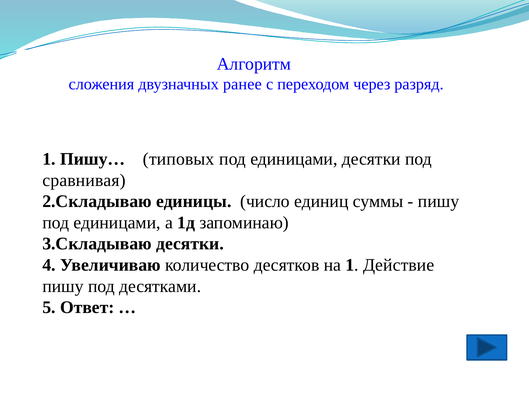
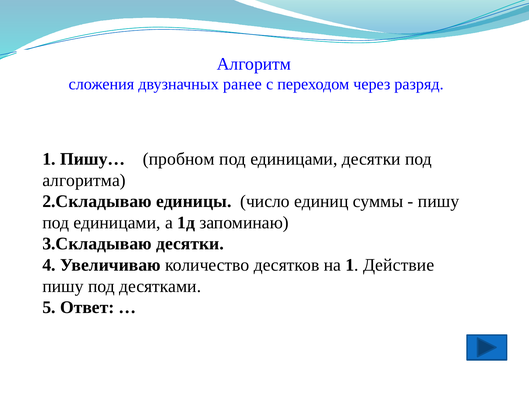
типовых: типовых -> пробном
сравнивая: сравнивая -> алгоритма
